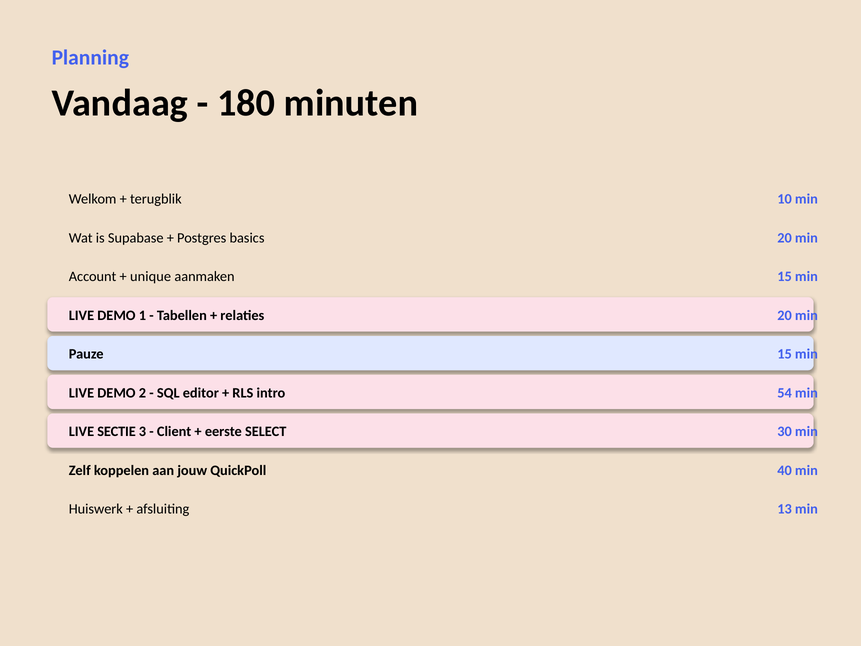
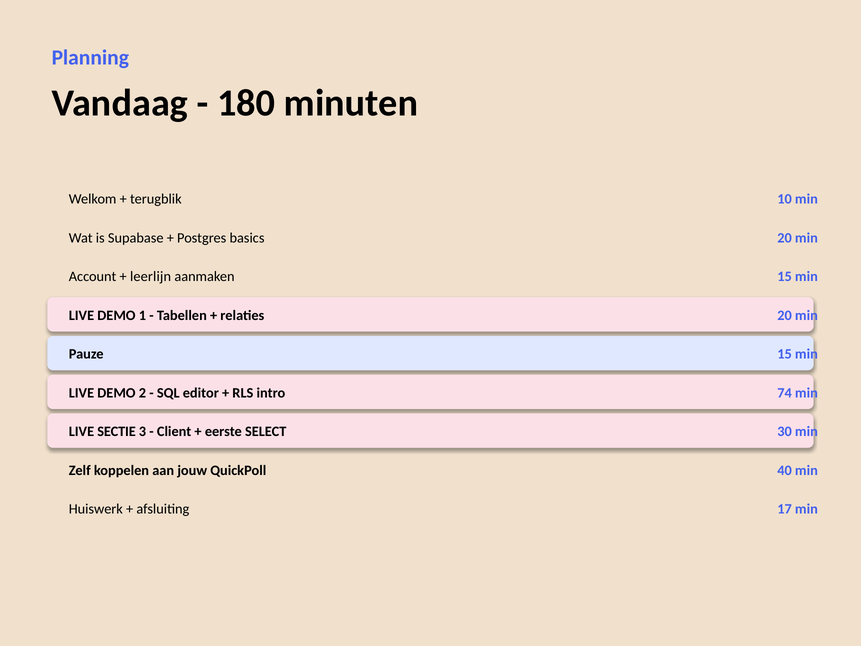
unique: unique -> leerlijn
54: 54 -> 74
13: 13 -> 17
